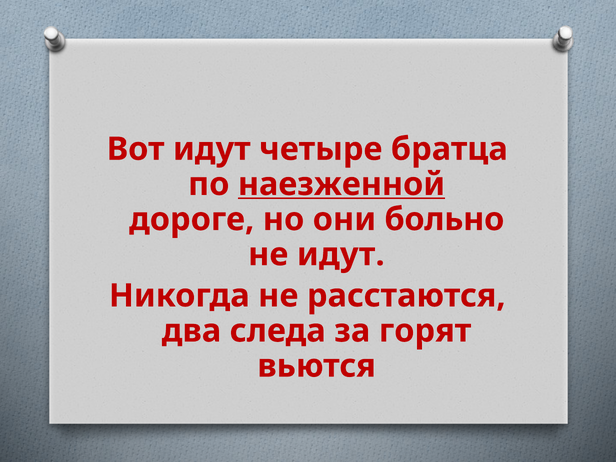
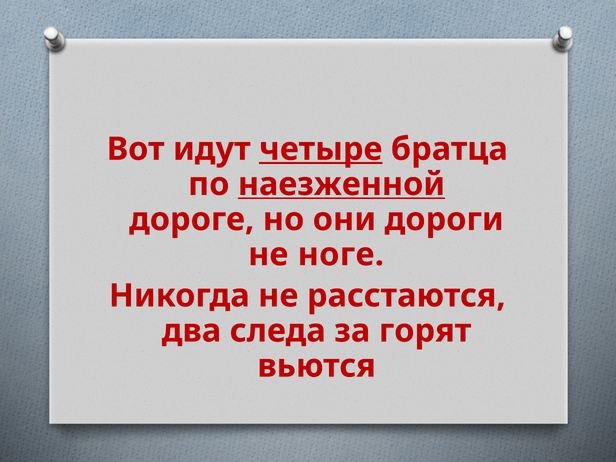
четыре underline: none -> present
больно: больно -> дороги
не идут: идут -> ноге
